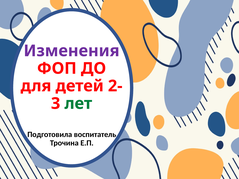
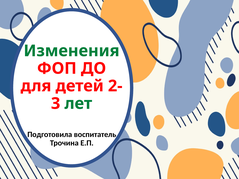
Изменения colour: purple -> green
